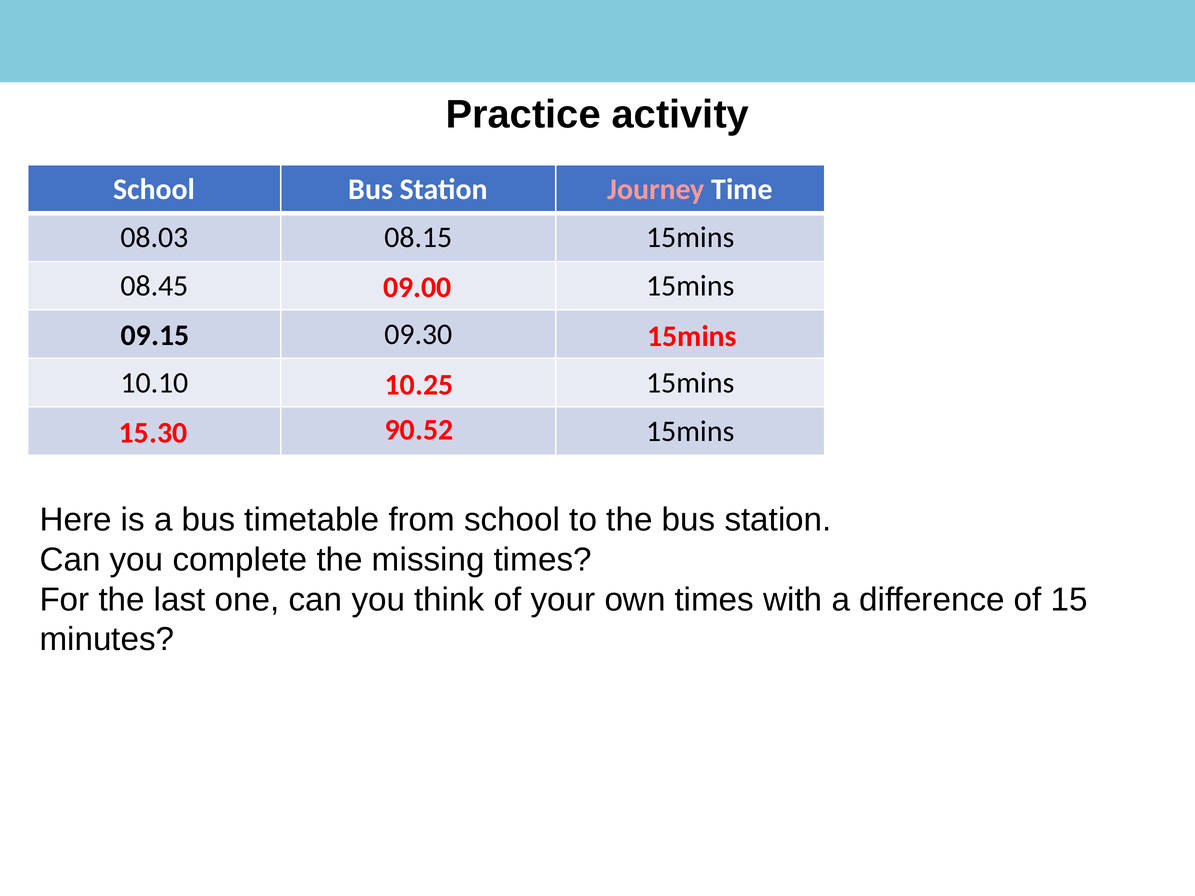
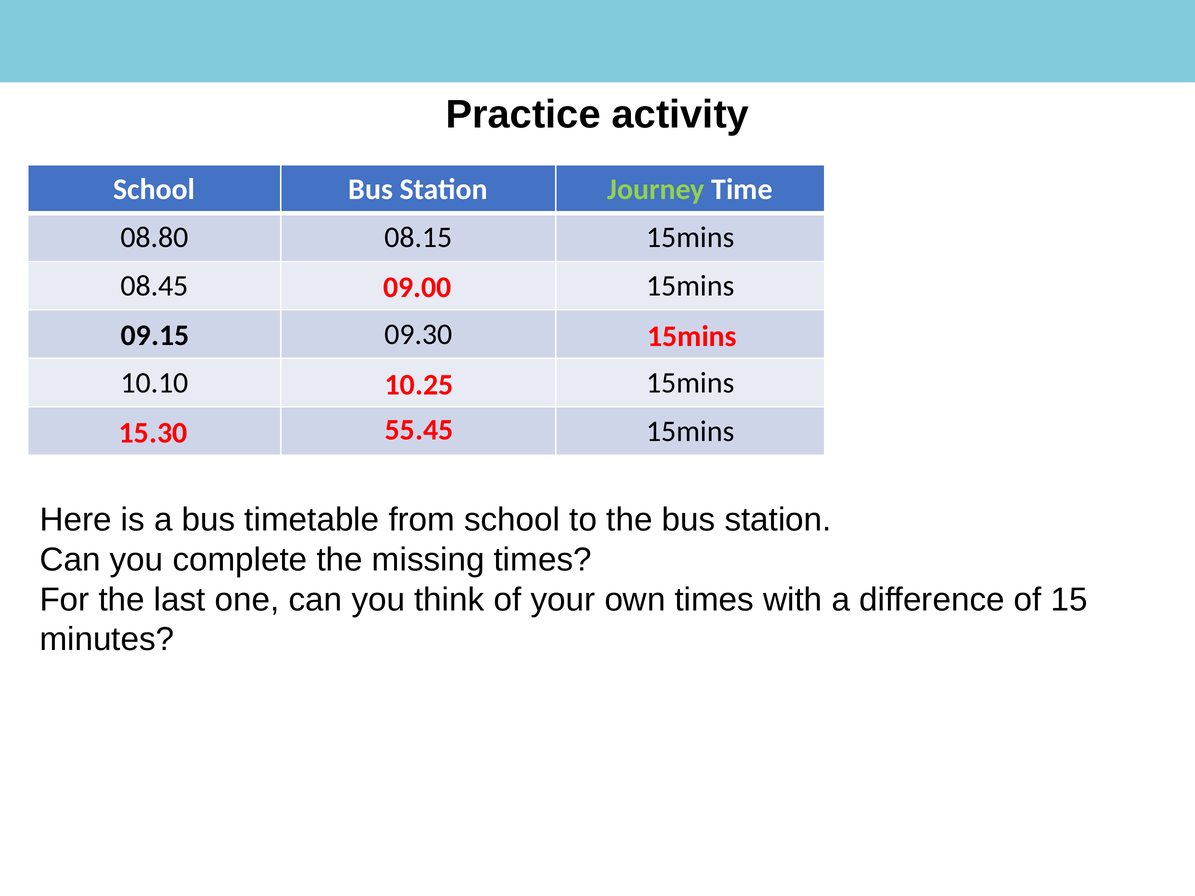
Journey colour: pink -> light green
08.03: 08.03 -> 08.80
90.52: 90.52 -> 55.45
